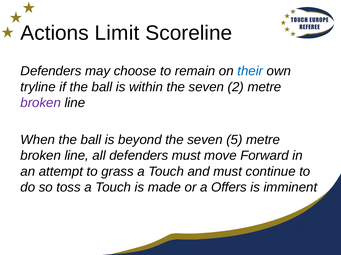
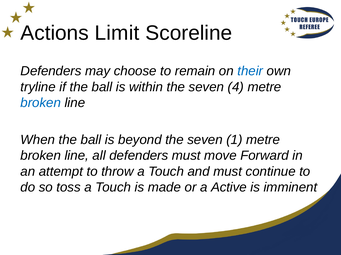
2: 2 -> 4
broken at (41, 103) colour: purple -> blue
5: 5 -> 1
grass: grass -> throw
Offers: Offers -> Active
